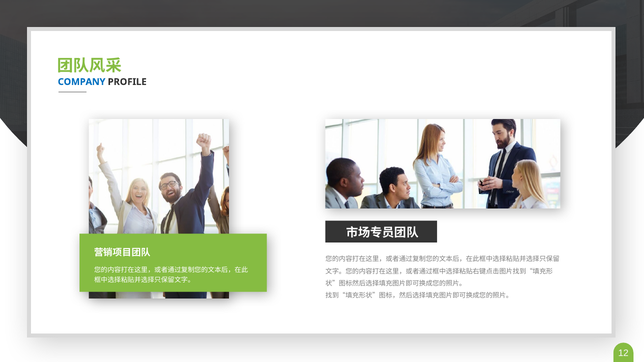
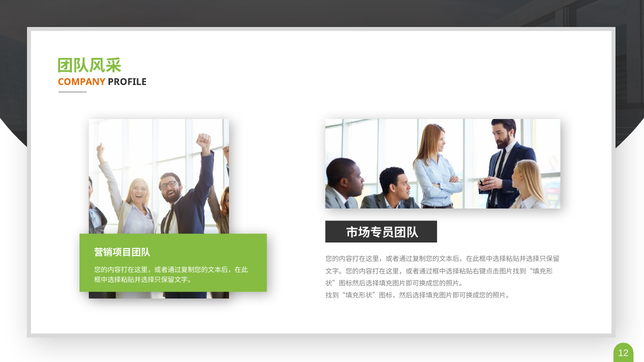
COMPANY colour: blue -> orange
